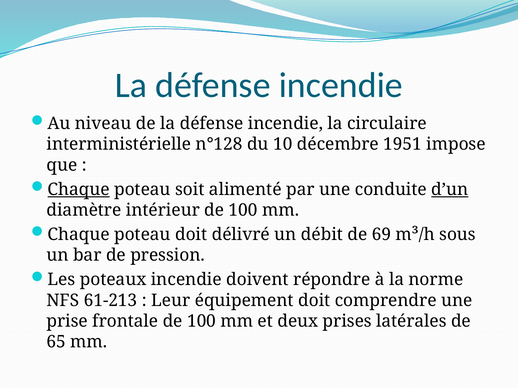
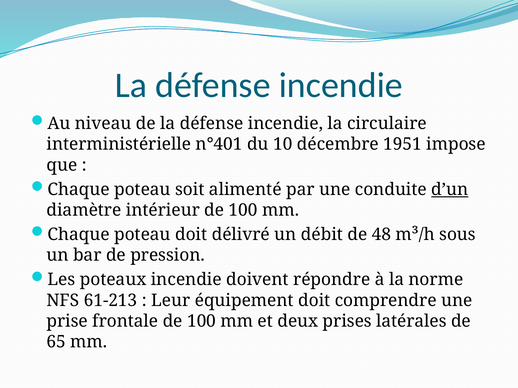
n°128: n°128 -> n°401
Chaque at (79, 190) underline: present -> none
69: 69 -> 48
